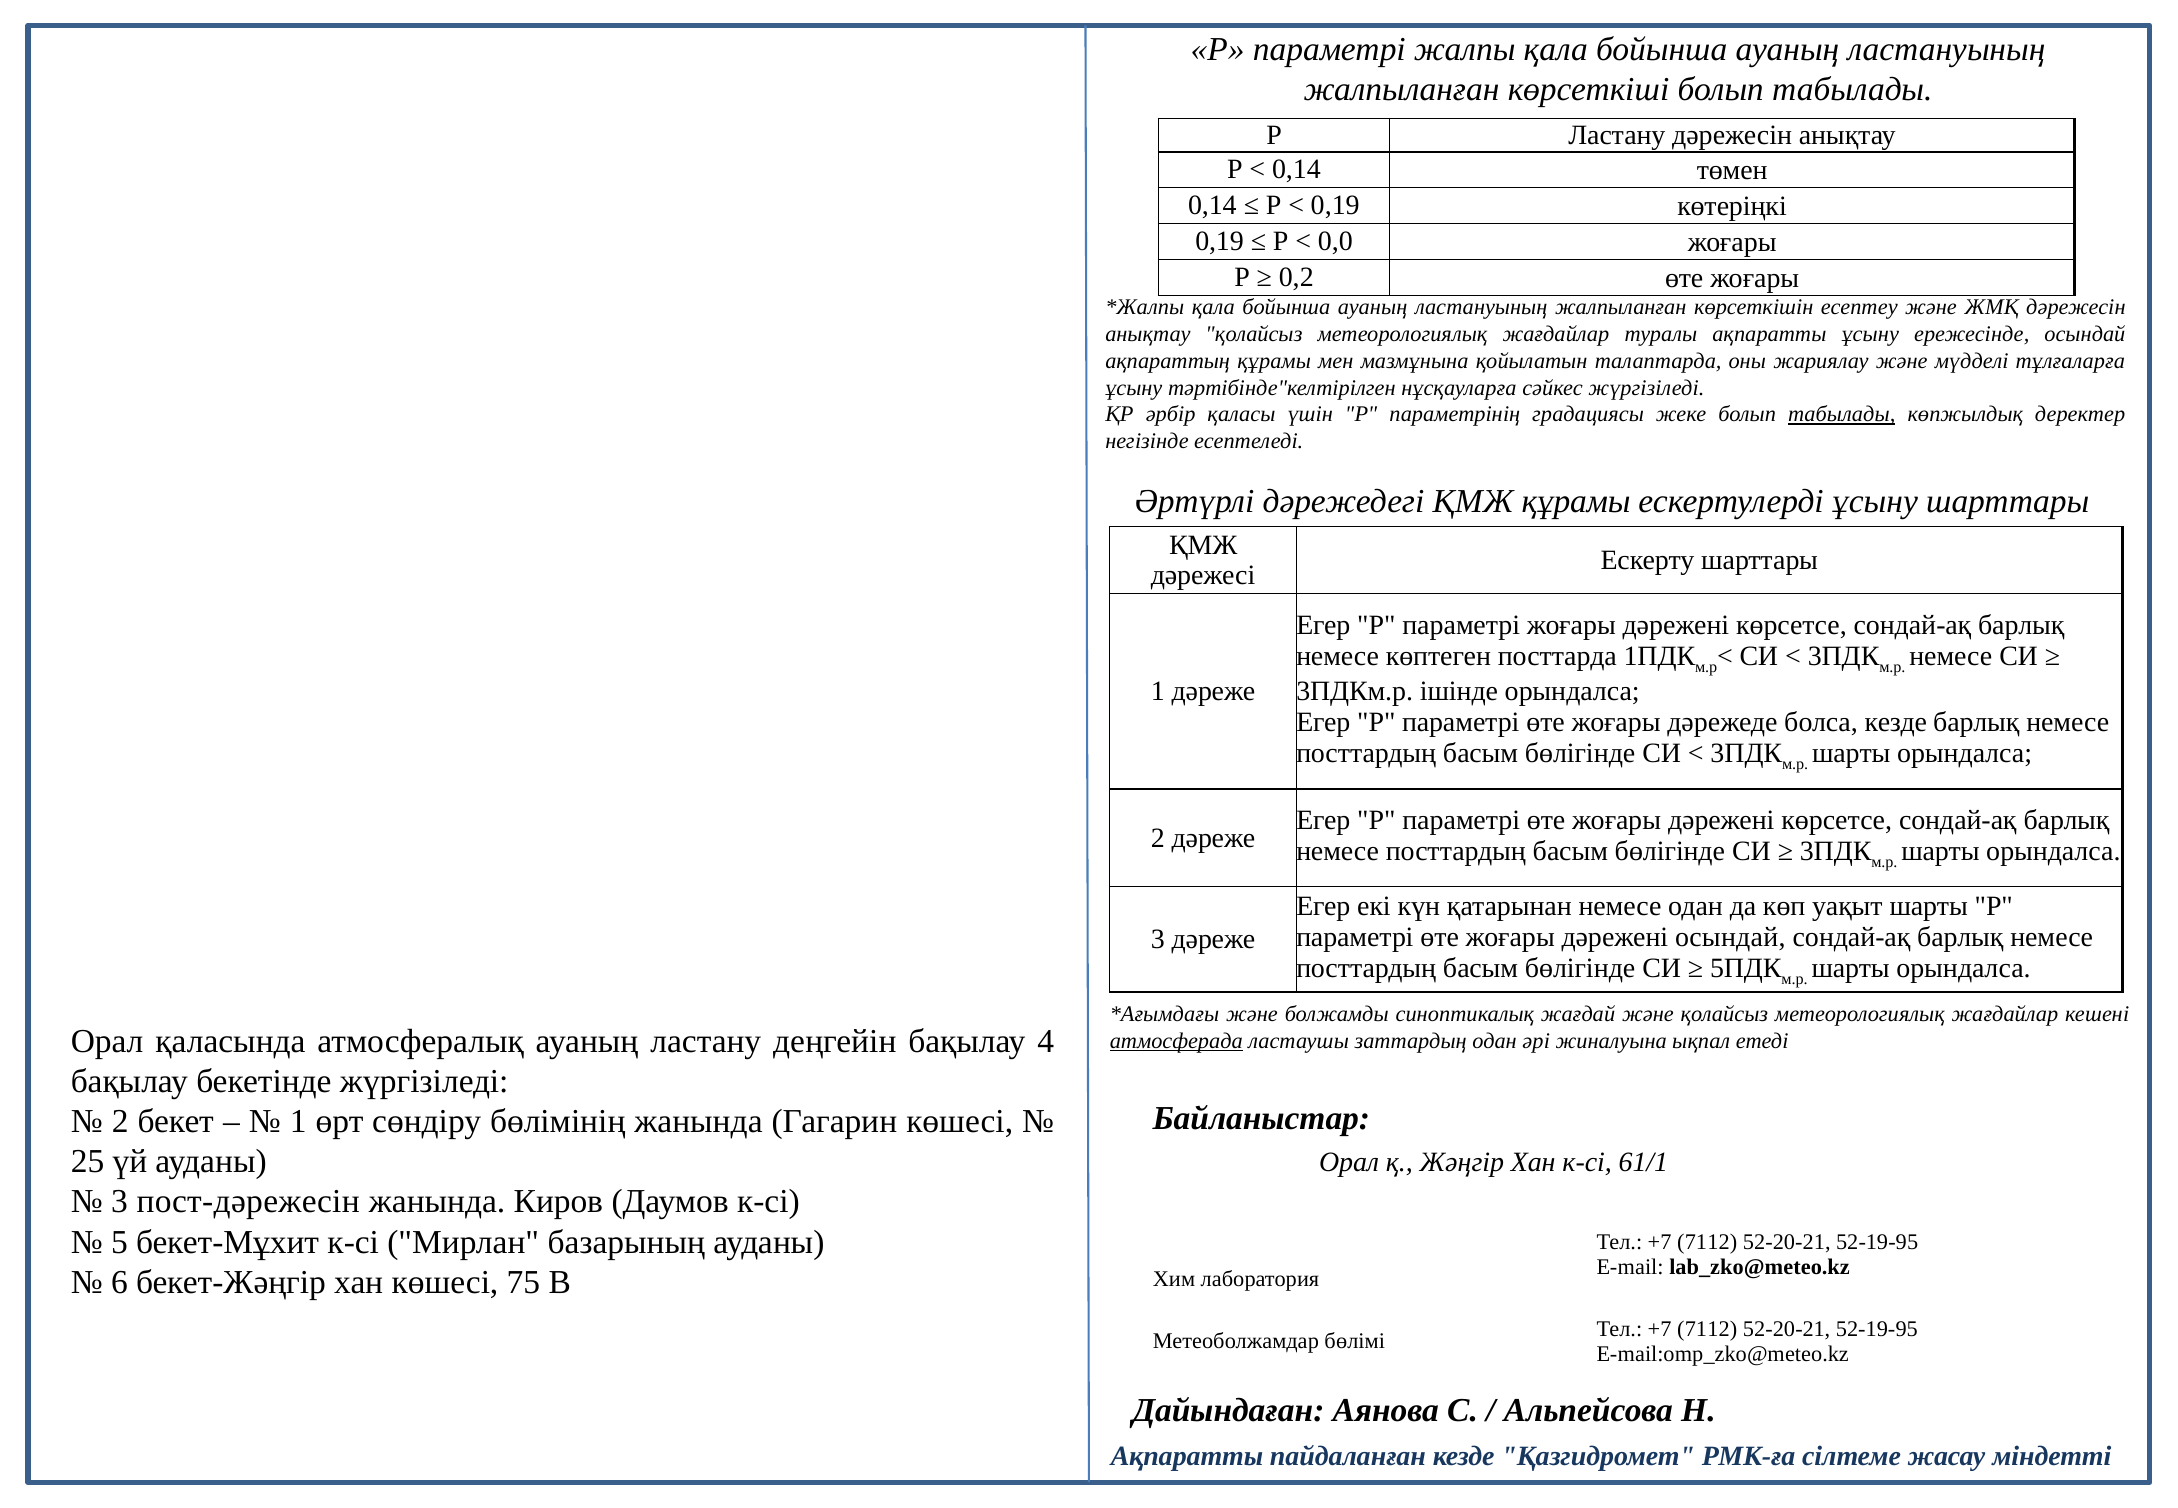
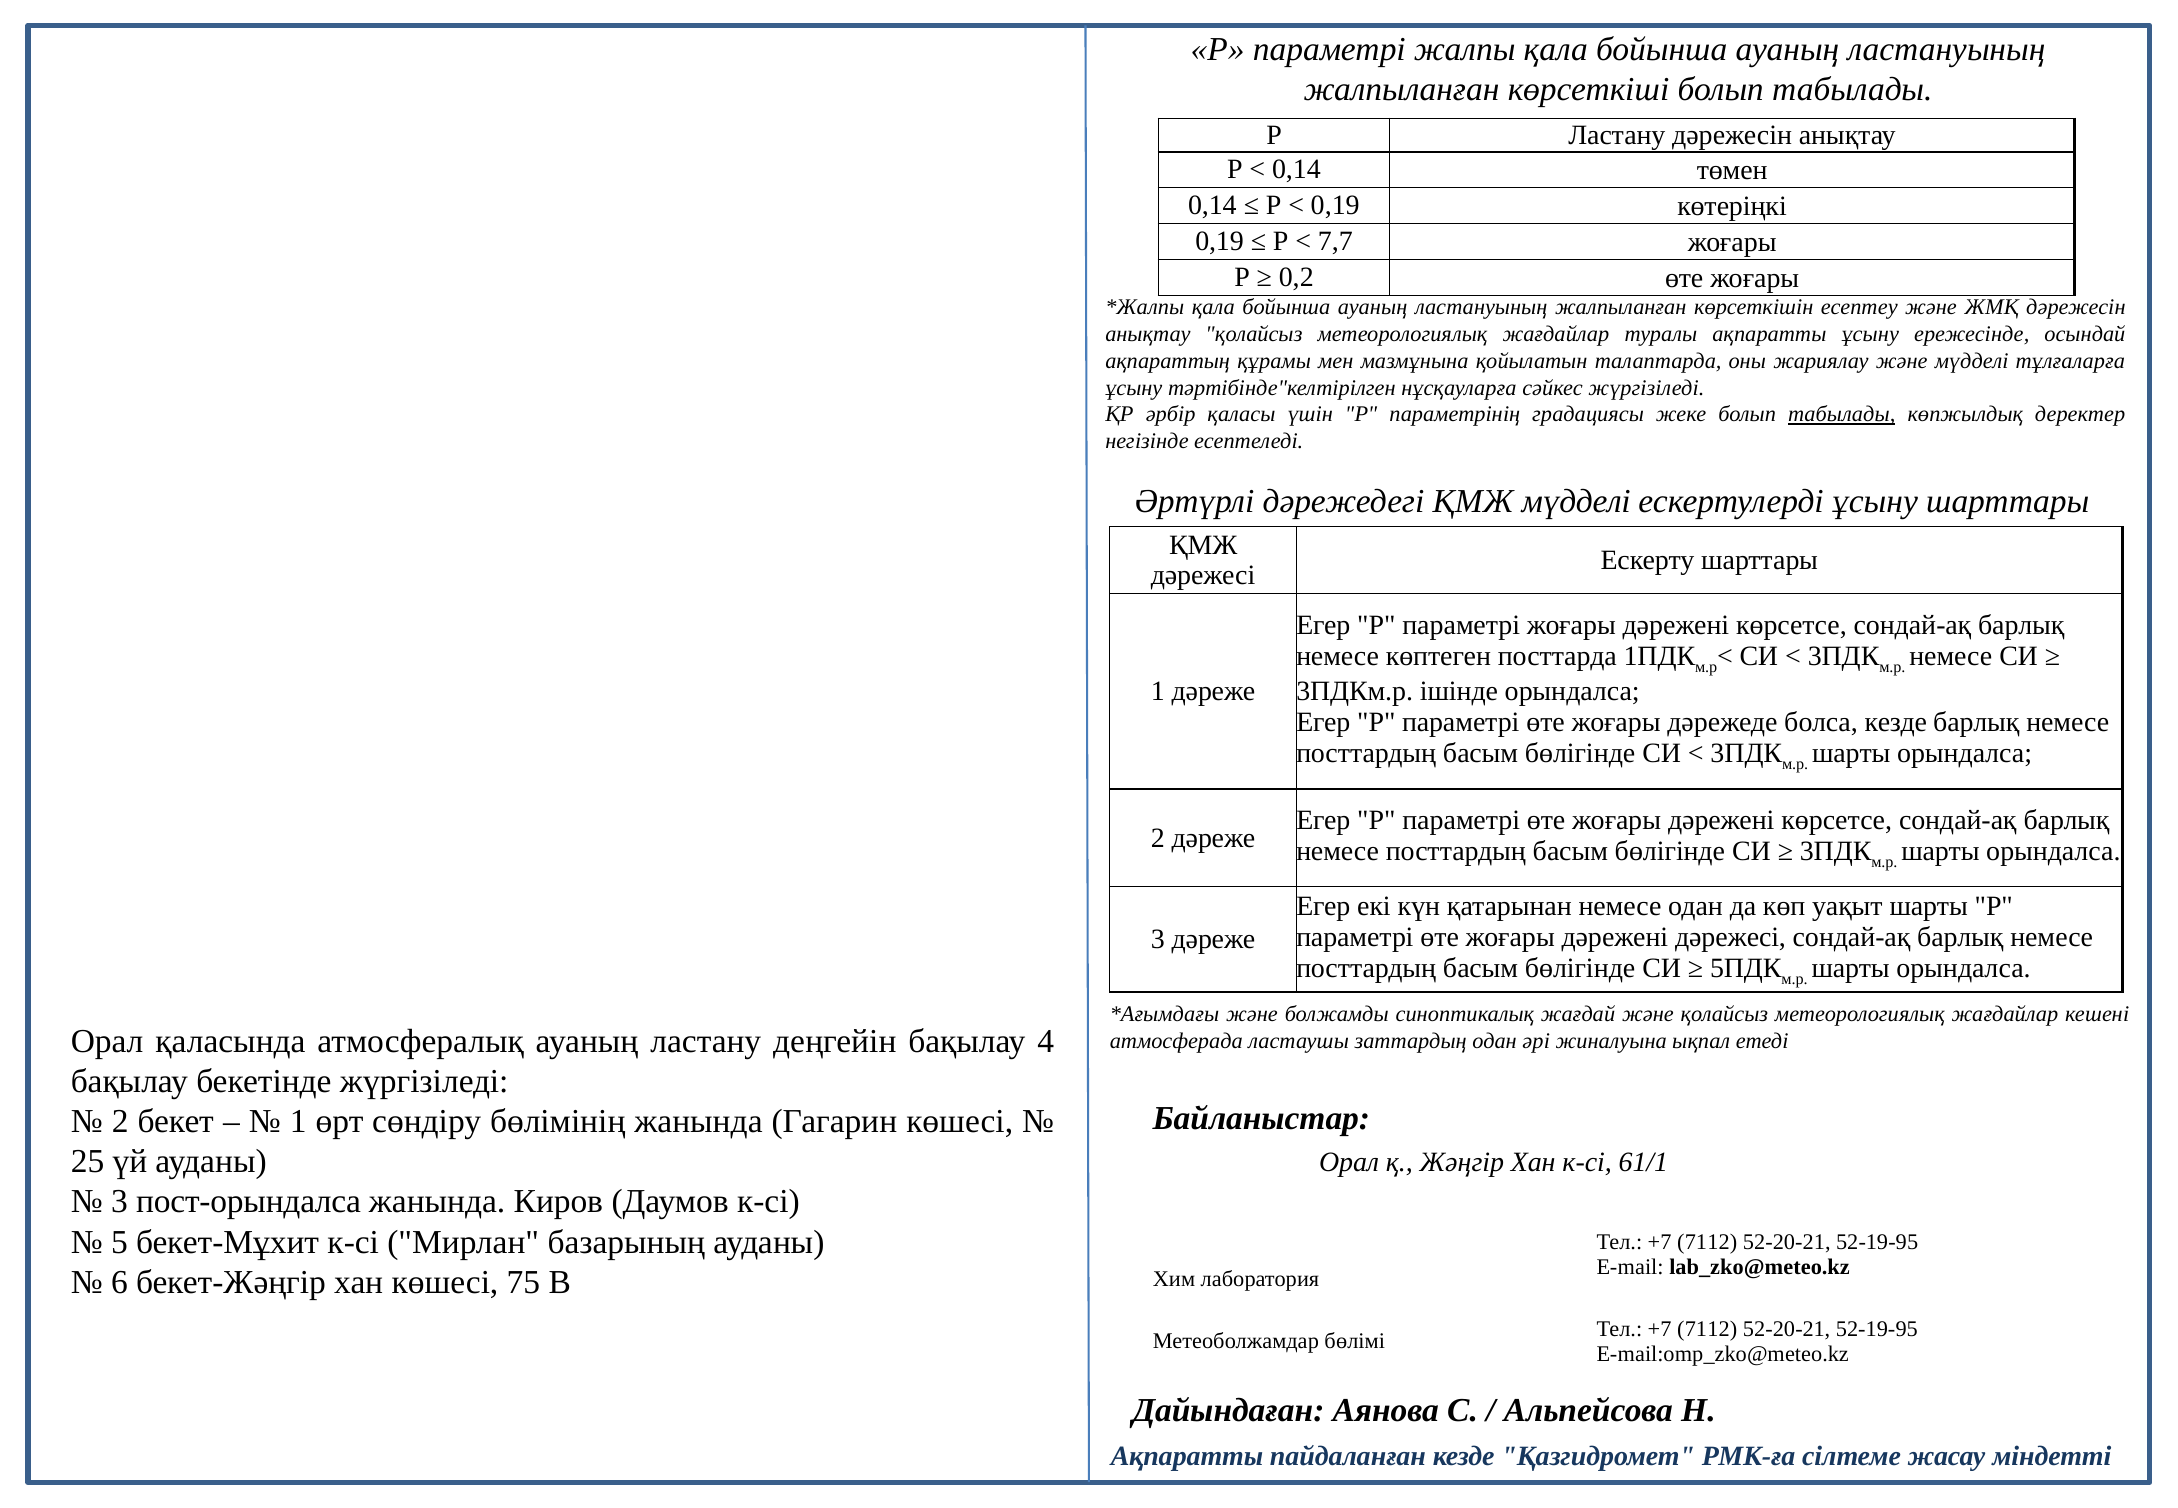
0,0: 0,0 -> 7,7
ҚМЖ құрамы: құрамы -> мүдделі
дәрежені осындай: осындай -> дәрежесі
атмосферада underline: present -> none
пост-дәрежесін: пост-дәрежесін -> пост-орындалса
